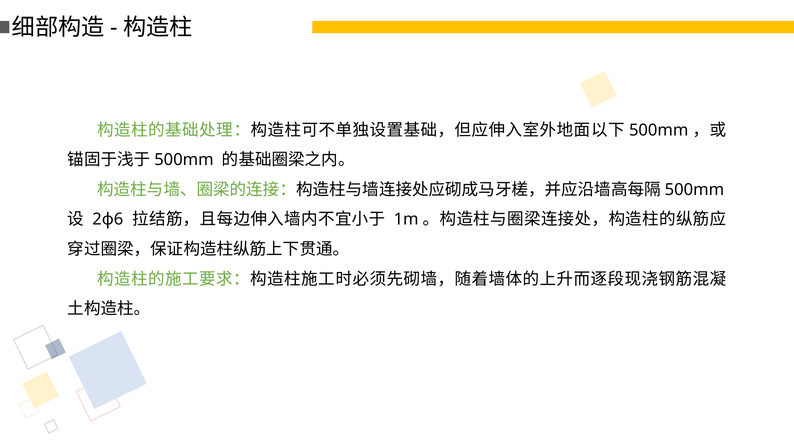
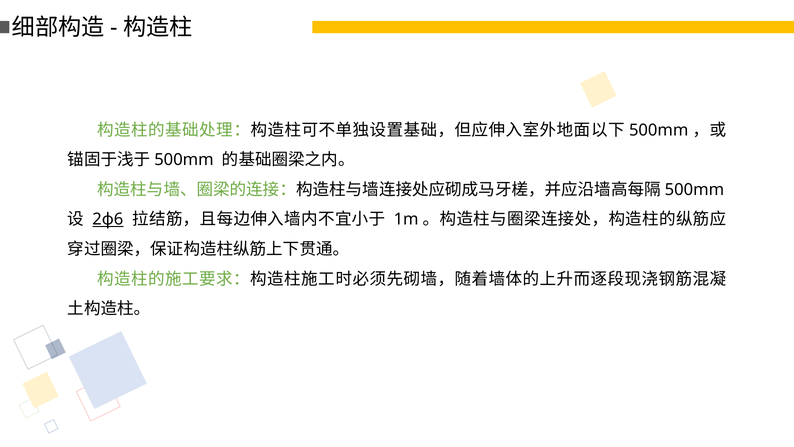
2φ6 underline: none -> present
